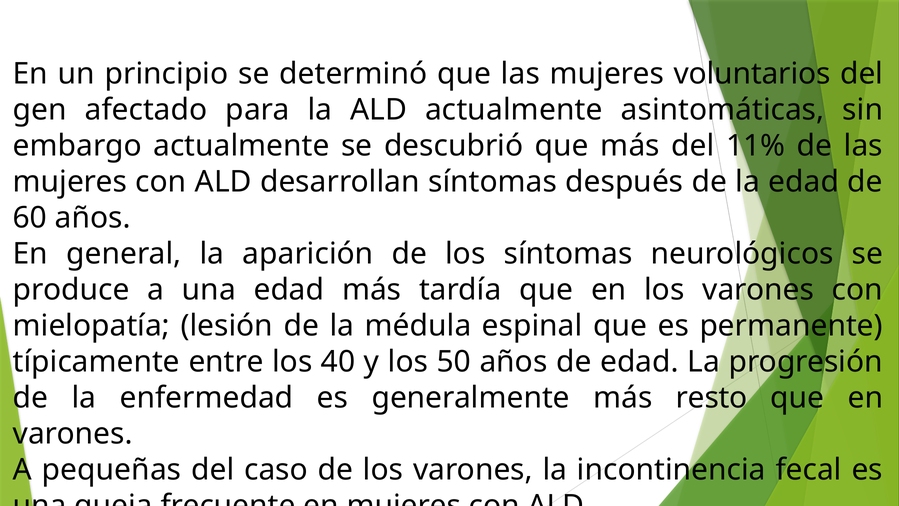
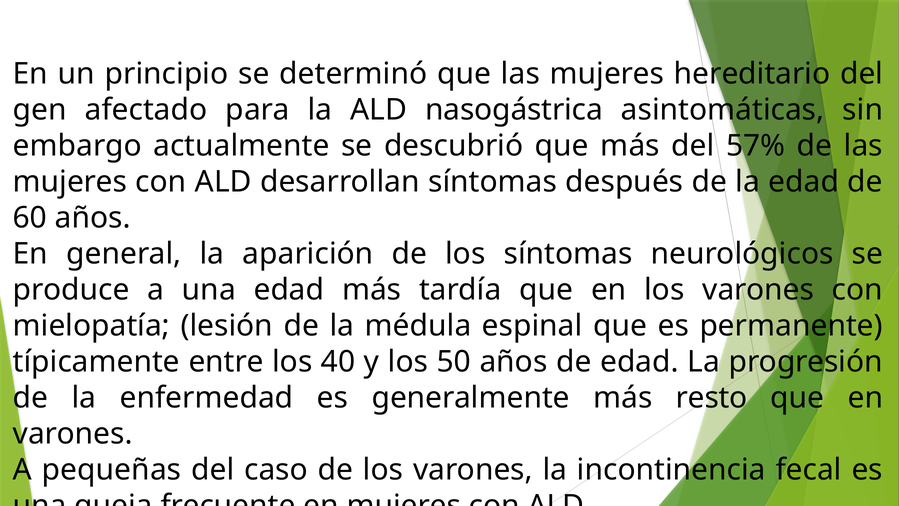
voluntarios: voluntarios -> hereditario
ALD actualmente: actualmente -> nasogástrica
11%: 11% -> 57%
